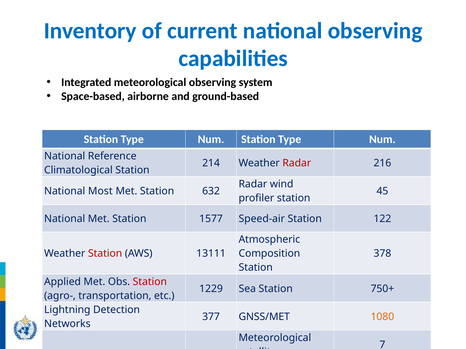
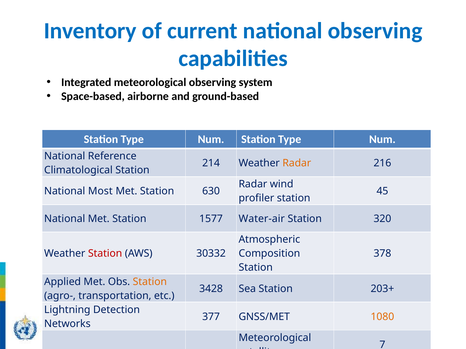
Radar at (297, 163) colour: red -> orange
632: 632 -> 630
Speed-air: Speed-air -> Water-air
122: 122 -> 320
13111: 13111 -> 30332
Station at (150, 282) colour: red -> orange
1229: 1229 -> 3428
750+: 750+ -> 203+
